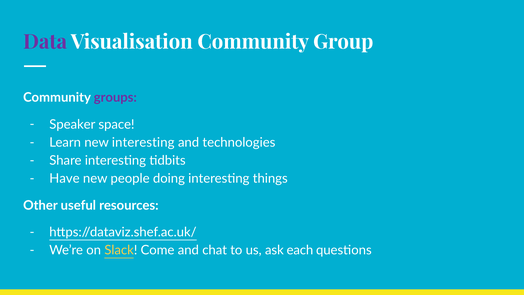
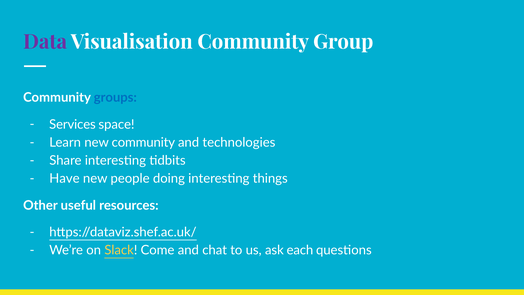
groups colour: purple -> blue
Speaker: Speaker -> Services
new interesting: interesting -> community
